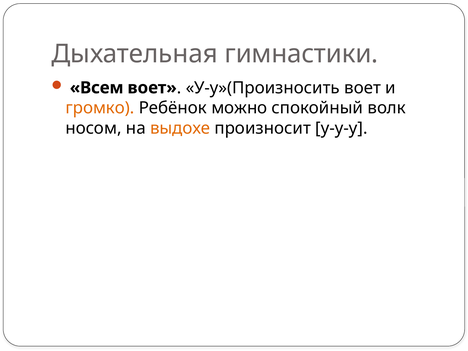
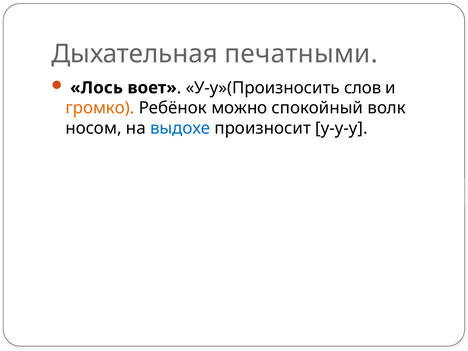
гимнастики: гимнастики -> печатными
Всем: Всем -> Лось
У-у»(Произносить воет: воет -> слов
выдохе colour: orange -> blue
